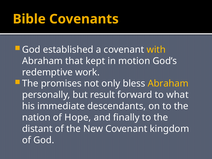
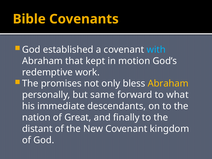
with colour: yellow -> light blue
result: result -> same
Hope: Hope -> Great
